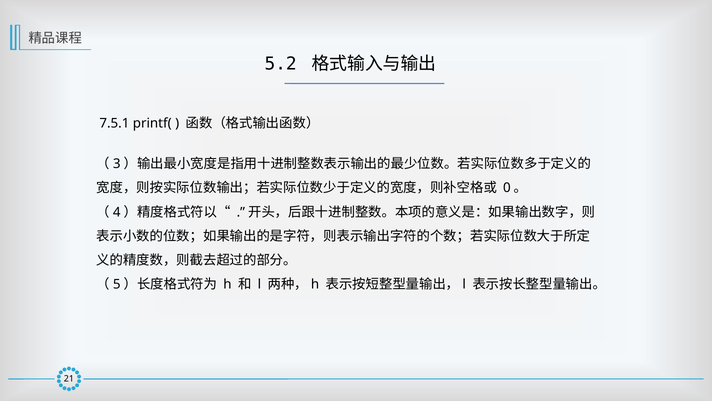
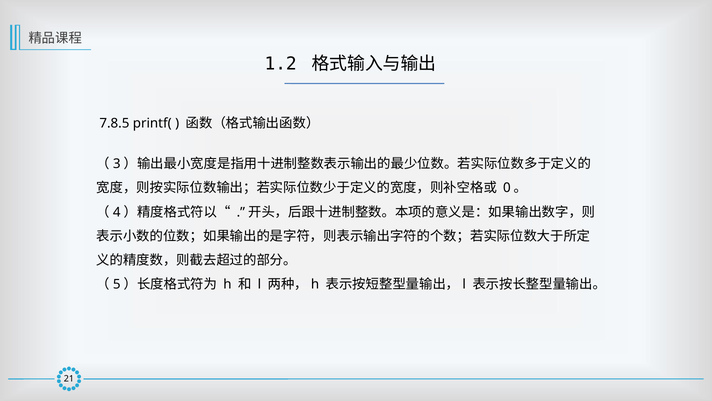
5.2: 5.2 -> 1.2
7.5.1: 7.5.1 -> 7.8.5
